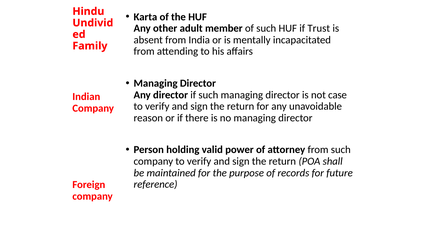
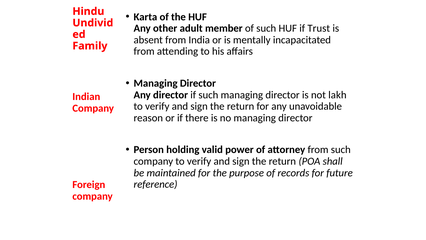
case: case -> lakh
